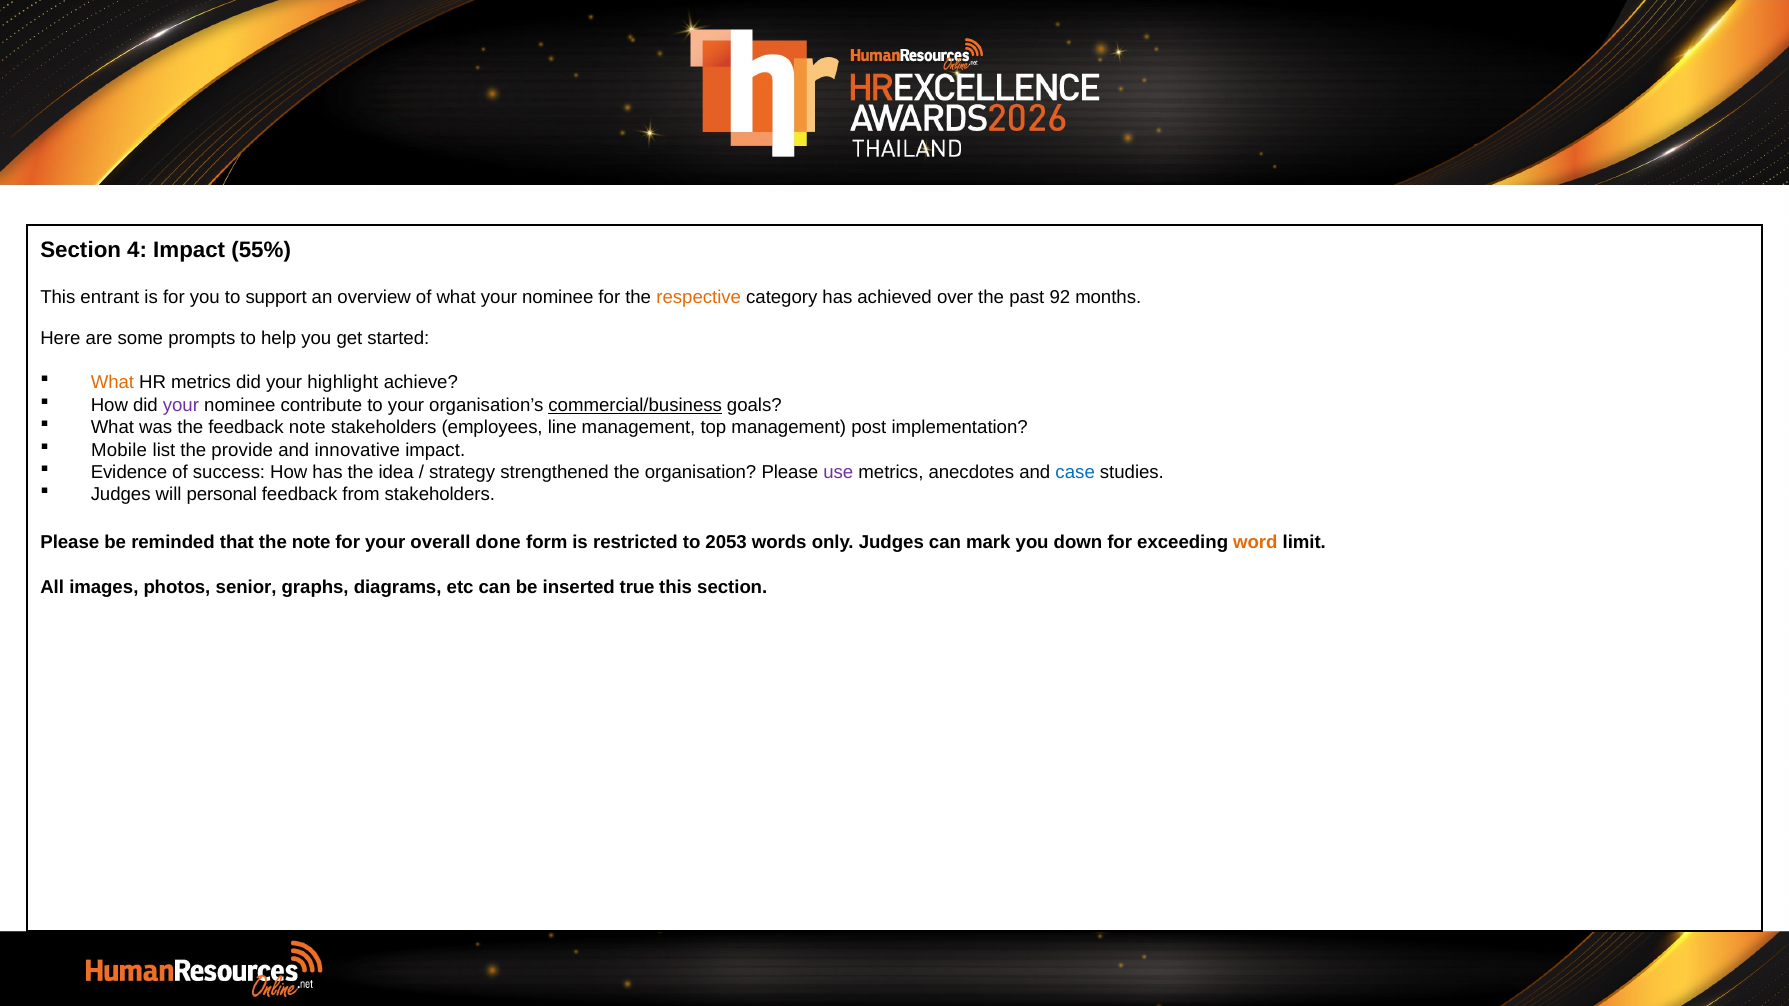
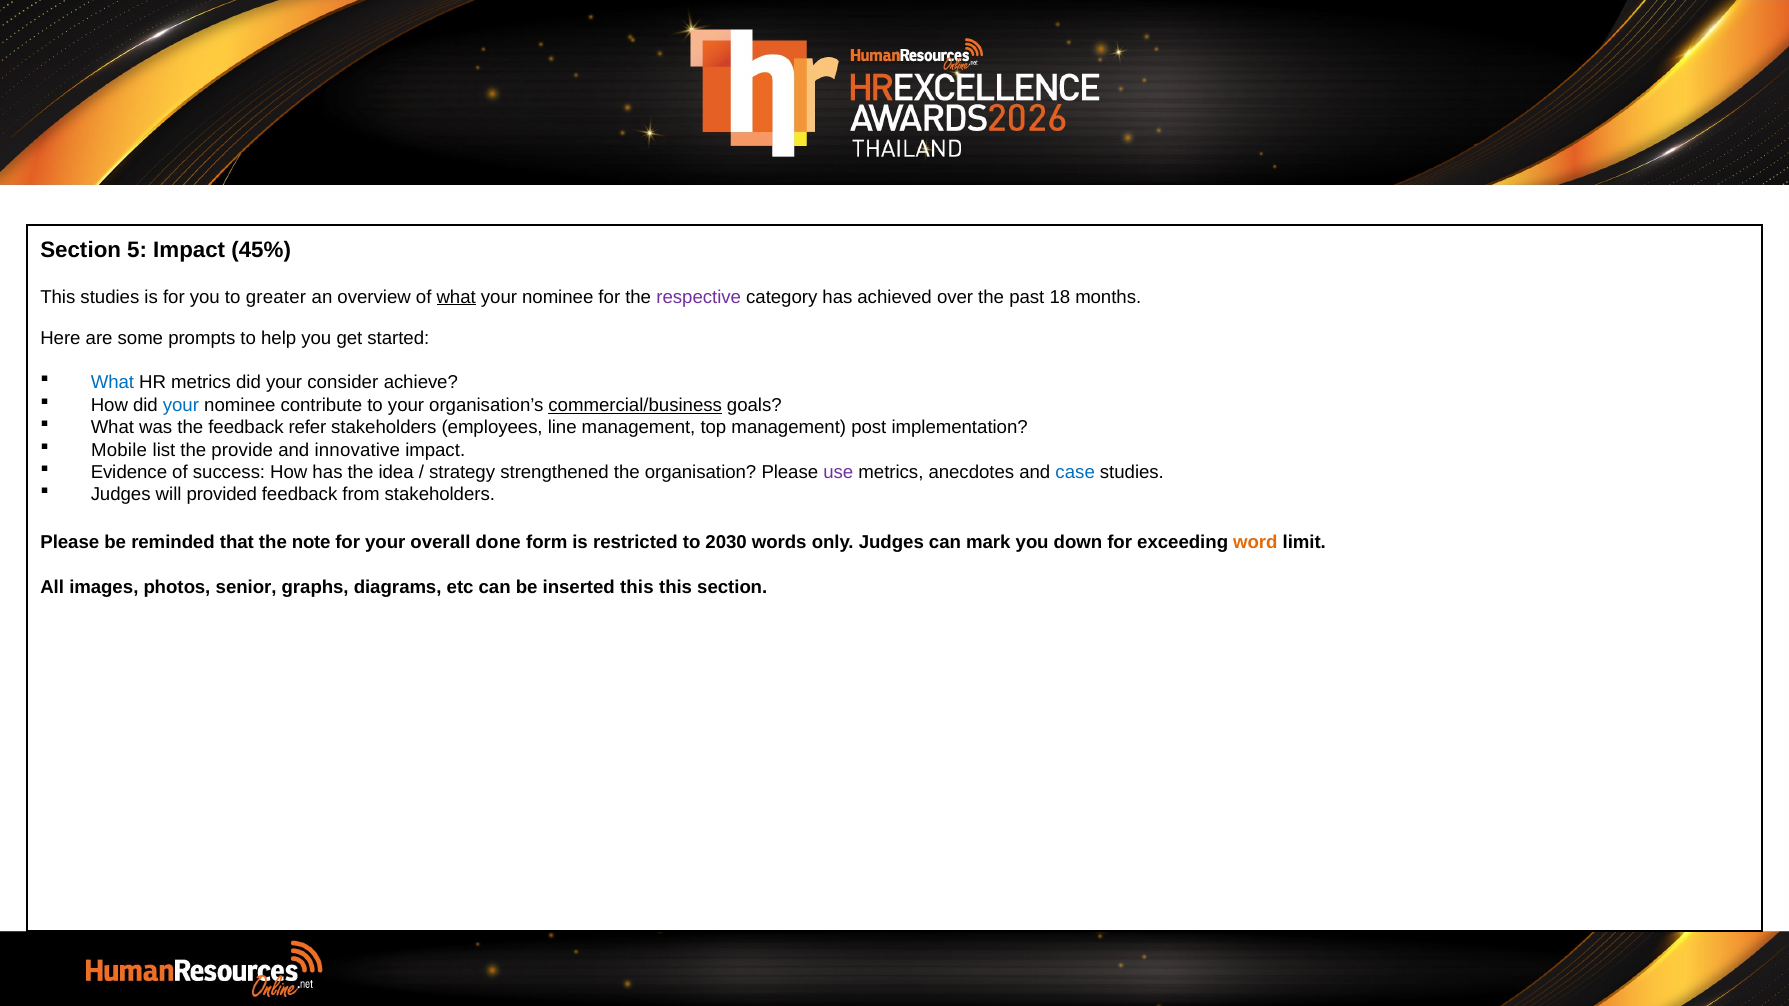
4: 4 -> 5
55%: 55% -> 45%
This entrant: entrant -> studies
support: support -> greater
what at (456, 297) underline: none -> present
respective colour: orange -> purple
92: 92 -> 18
What at (112, 383) colour: orange -> blue
highlight: highlight -> consider
your at (181, 405) colour: purple -> blue
feedback note: note -> refer
personal: personal -> provided
2053: 2053 -> 2030
inserted true: true -> this
